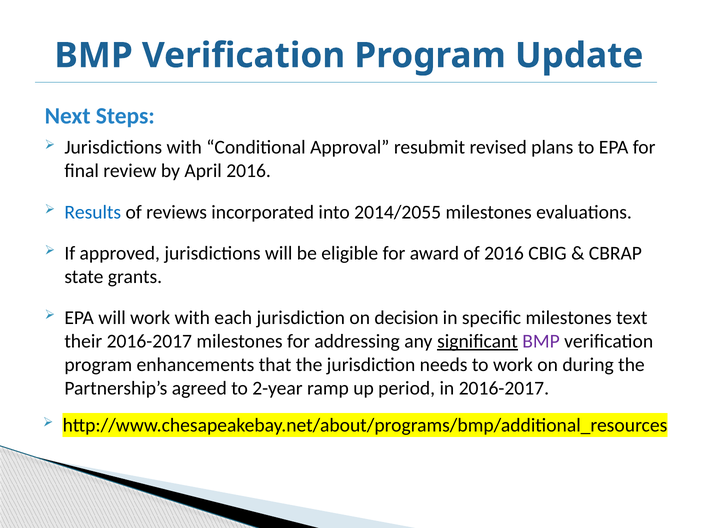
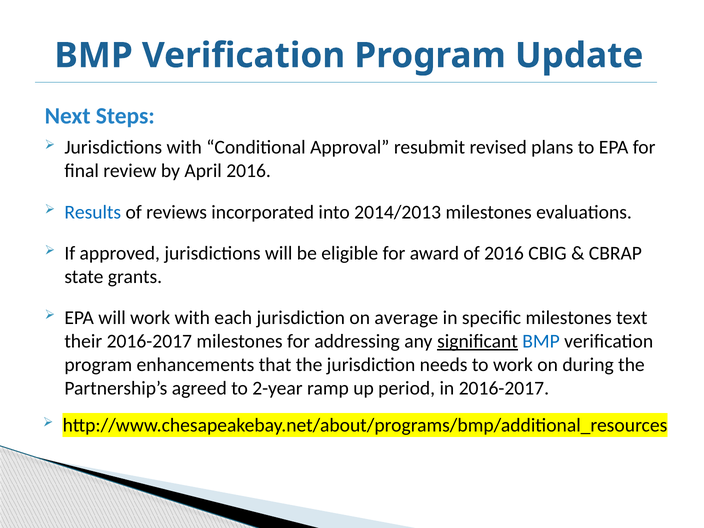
2014/2055: 2014/2055 -> 2014/2013
decision: decision -> average
BMP at (541, 341) colour: purple -> blue
